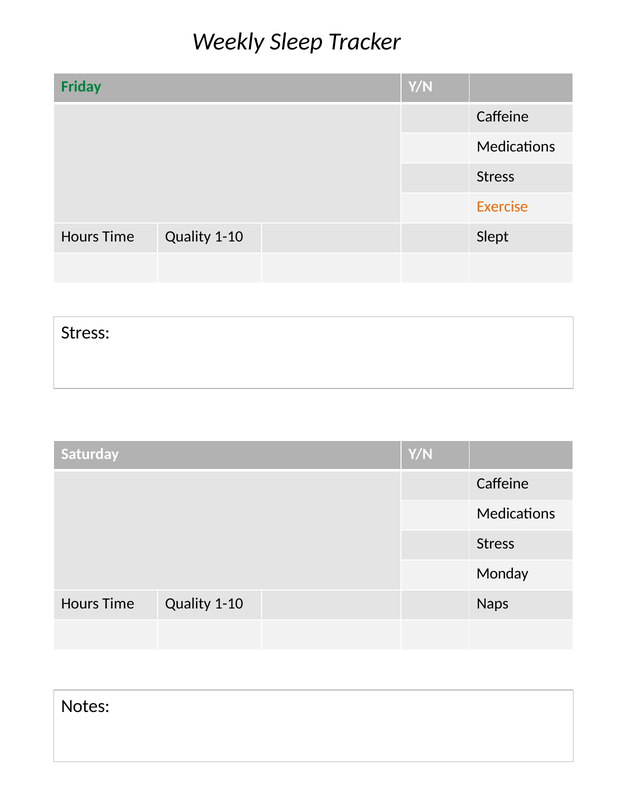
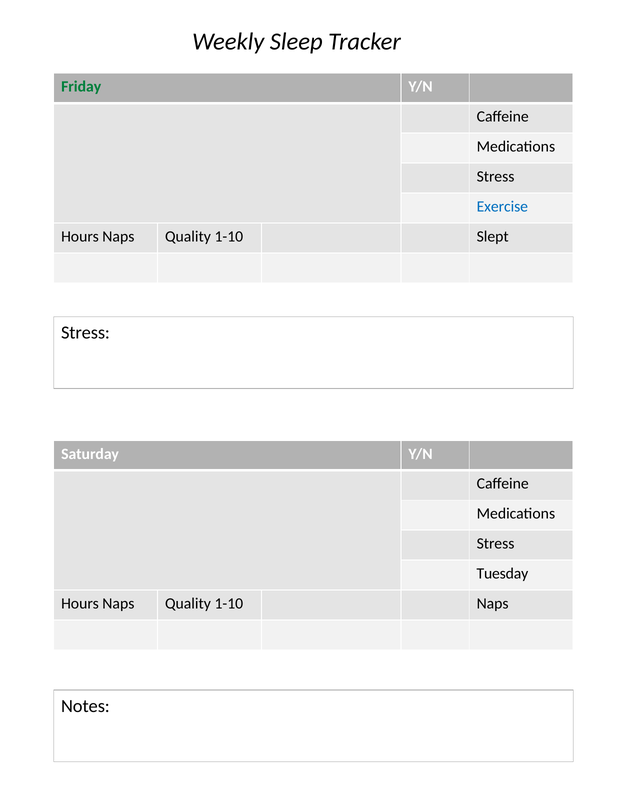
Exercise colour: orange -> blue
Time at (118, 236): Time -> Naps
Monday: Monday -> Tuesday
Time at (118, 603): Time -> Naps
